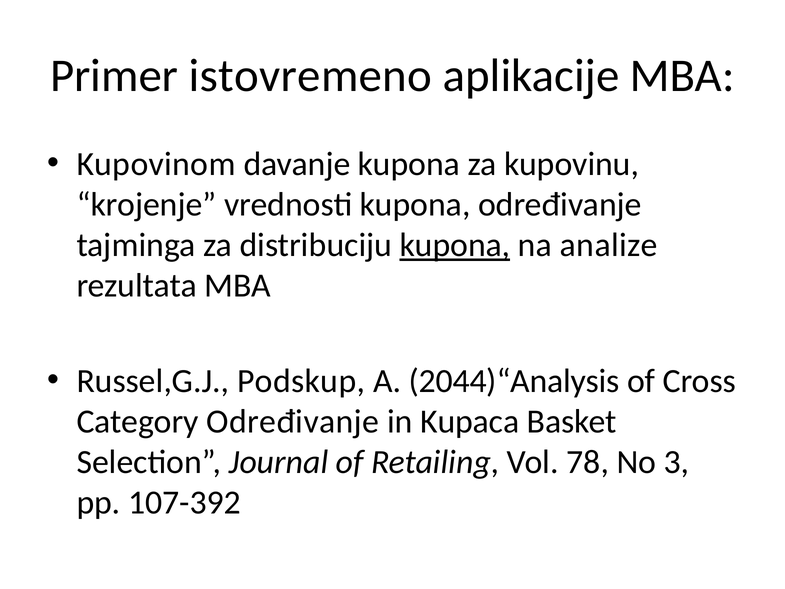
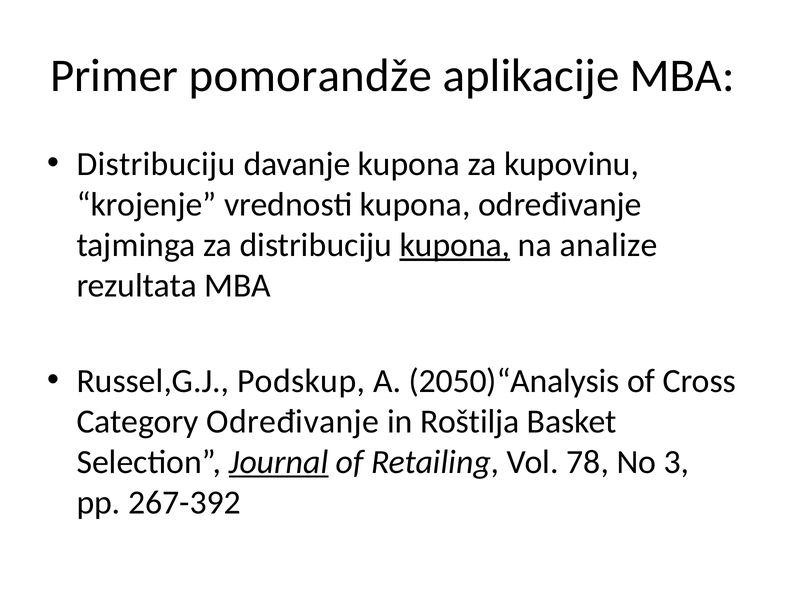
istovremeno: istovremeno -> pomorandže
Kupovinom at (156, 164): Kupovinom -> Distribuciju
2044)“Analysis: 2044)“Analysis -> 2050)“Analysis
Kupaca: Kupaca -> Roštilja
Journal underline: none -> present
107-392: 107-392 -> 267-392
